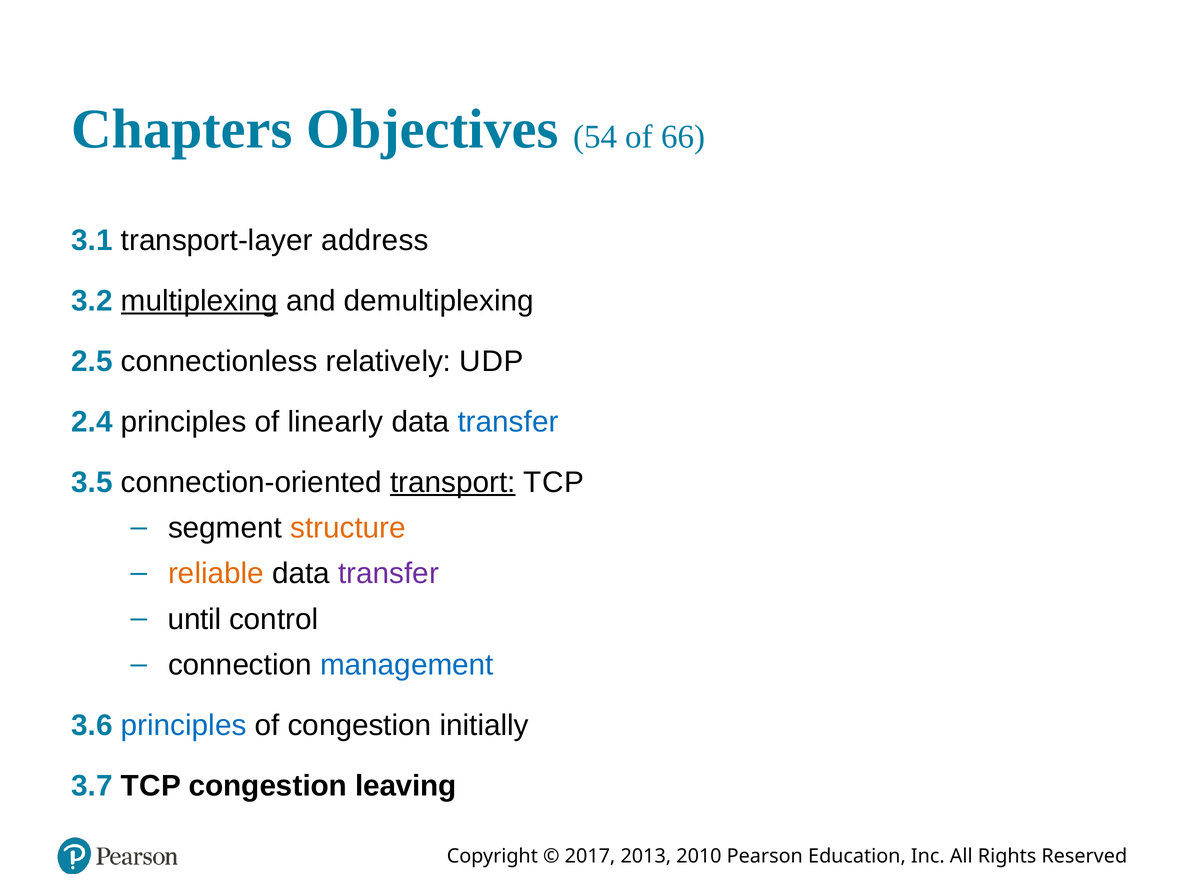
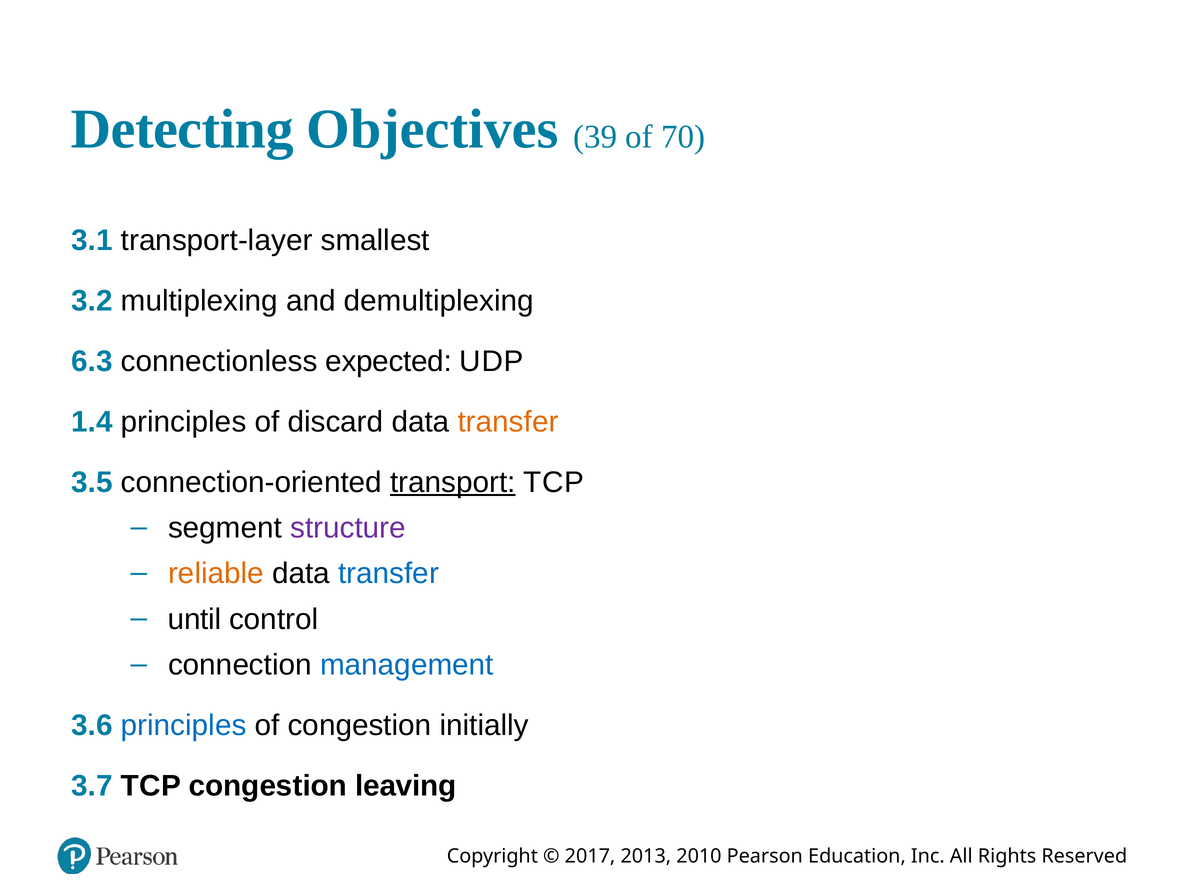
Chapters: Chapters -> Detecting
54: 54 -> 39
66: 66 -> 70
address: address -> smallest
multiplexing underline: present -> none
2.5: 2.5 -> 6.3
relatively: relatively -> expected
2.4: 2.4 -> 1.4
linearly: linearly -> discard
transfer at (508, 422) colour: blue -> orange
structure colour: orange -> purple
transfer at (389, 573) colour: purple -> blue
